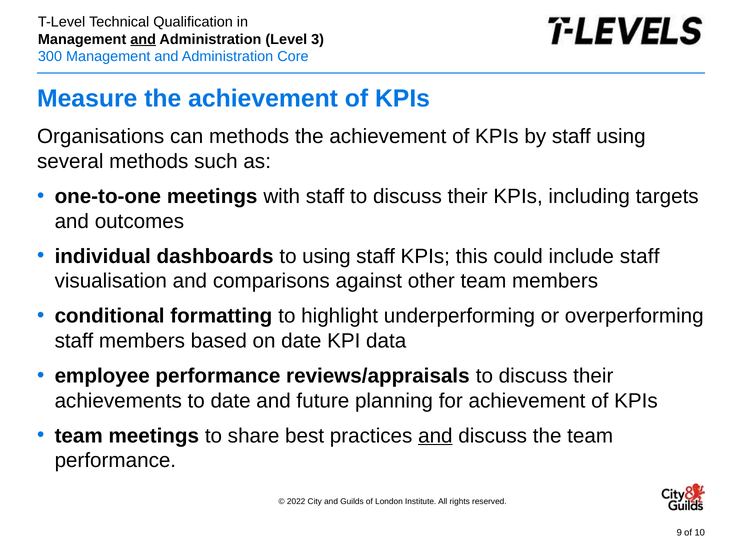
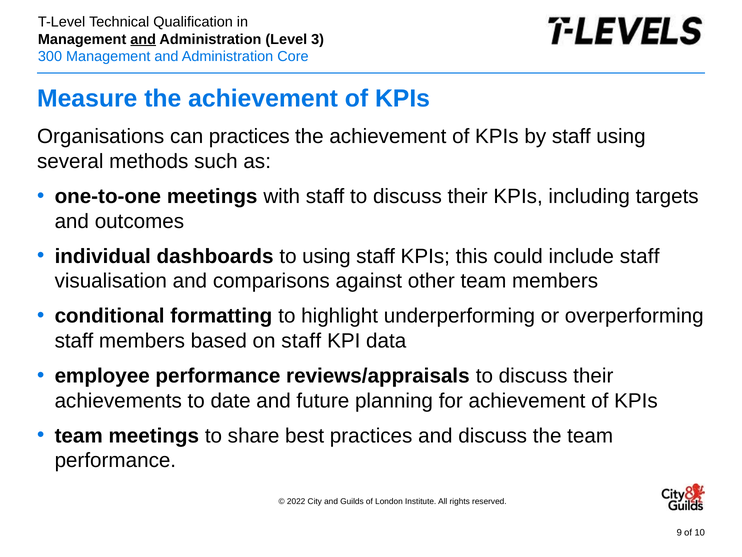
can methods: methods -> practices
on date: date -> staff
and at (435, 435) underline: present -> none
